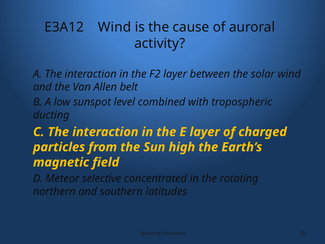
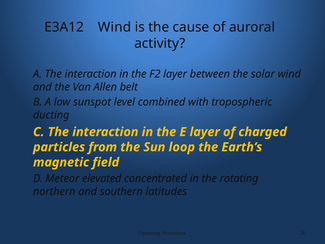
high: high -> loop
selective: selective -> elevated
